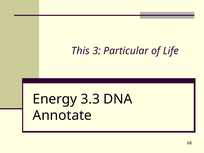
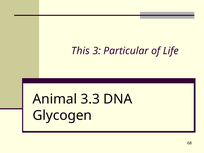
Energy: Energy -> Animal
Annotate: Annotate -> Glycogen
